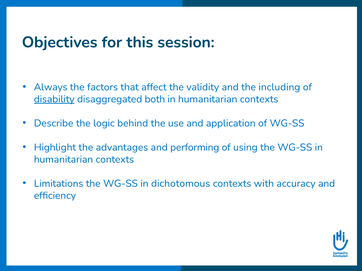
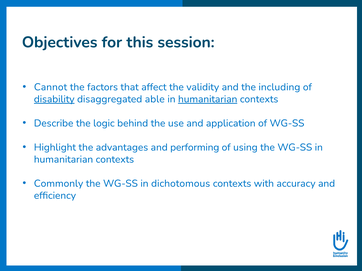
Always: Always -> Cannot
both: both -> able
humanitarian at (208, 99) underline: none -> present
Limitations: Limitations -> Commonly
